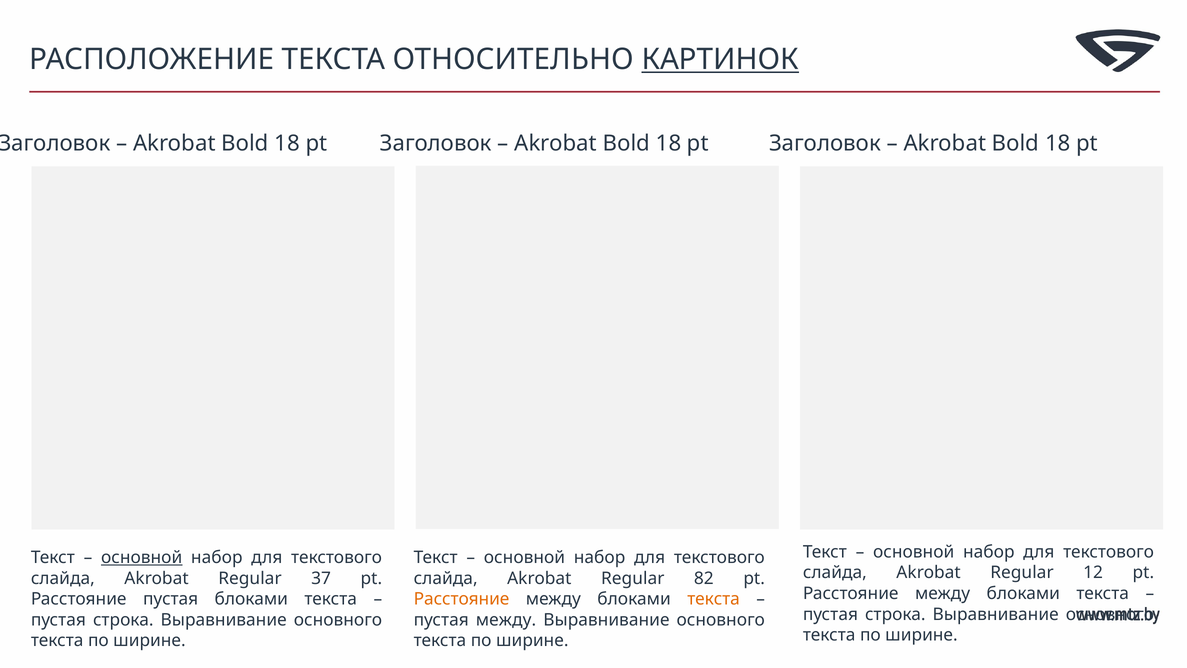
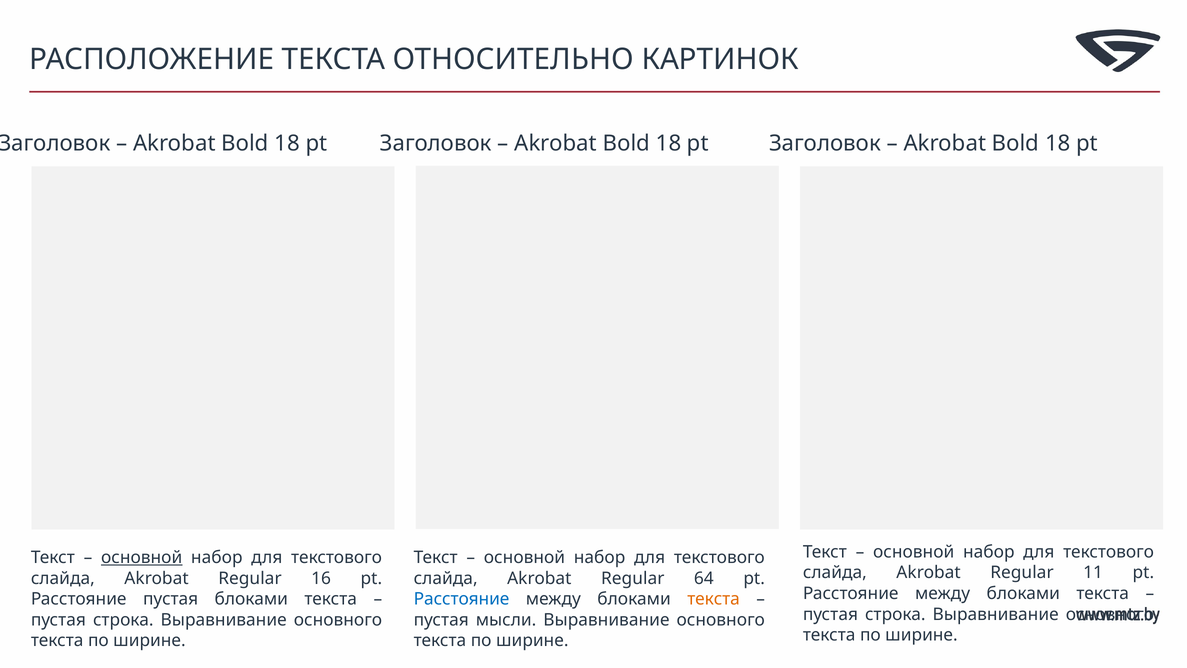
КАРТИНОК underline: present -> none
12: 12 -> 11
37: 37 -> 16
82: 82 -> 64
Расстояние at (462, 599) colour: orange -> blue
пустая между: между -> мысли
